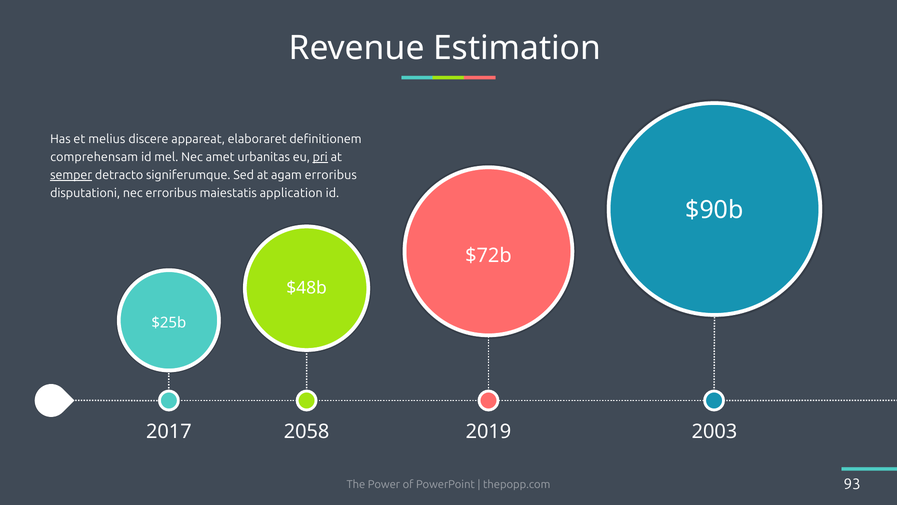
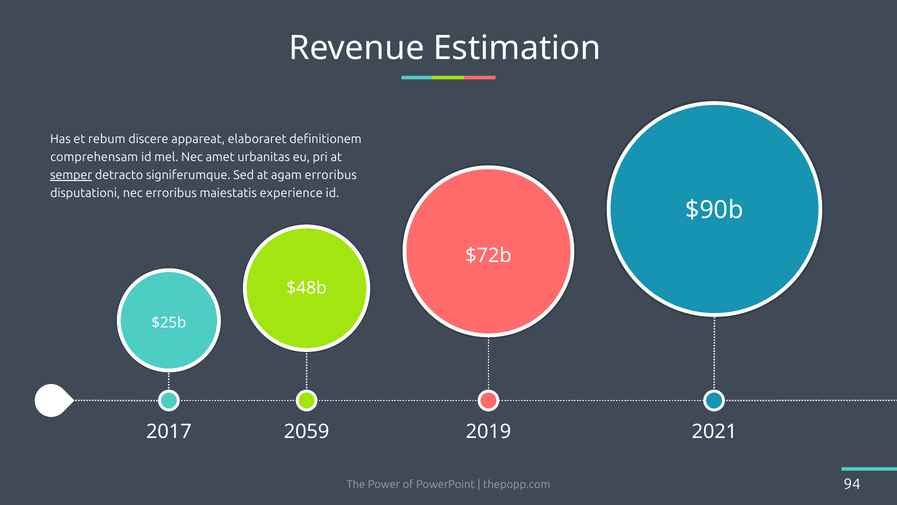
melius: melius -> rebum
pri underline: present -> none
application: application -> experience
2058: 2058 -> 2059
2003: 2003 -> 2021
93: 93 -> 94
